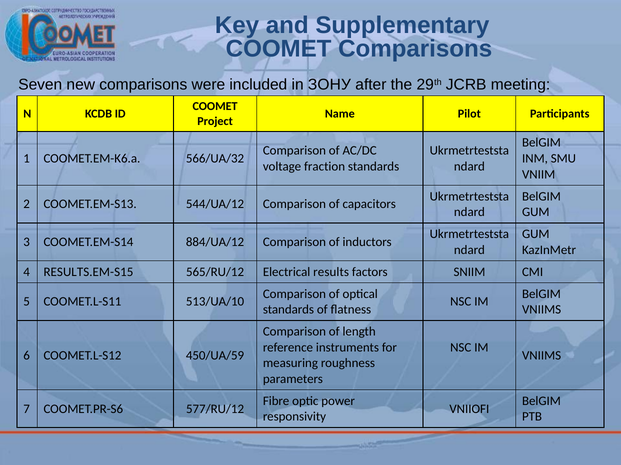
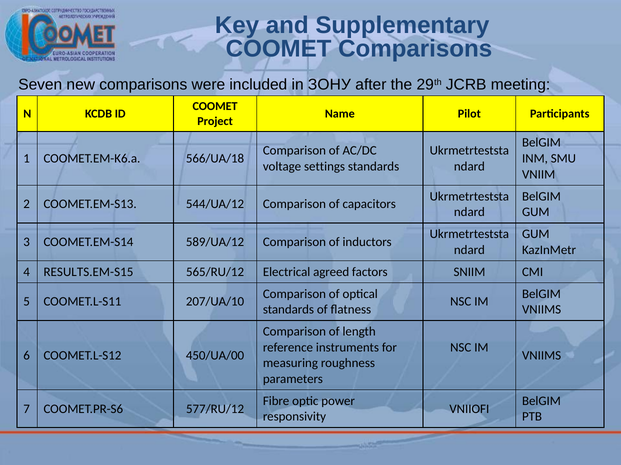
566/UA/32: 566/UA/32 -> 566/UA/18
fraction: fraction -> settings
884/UA/12: 884/UA/12 -> 589/UA/12
results: results -> agreed
513/UA/10: 513/UA/10 -> 207/UA/10
450/UA/59: 450/UA/59 -> 450/UA/00
